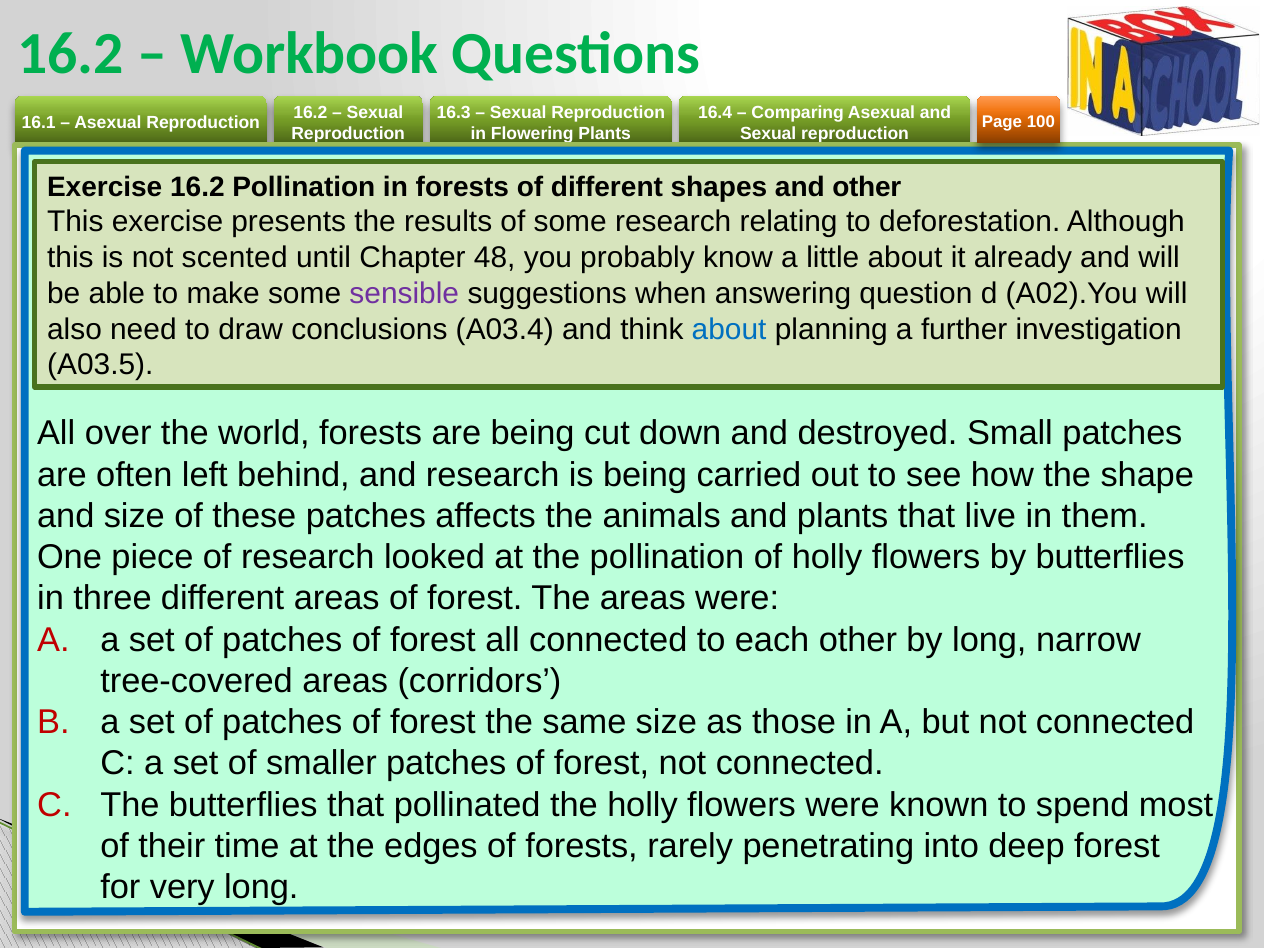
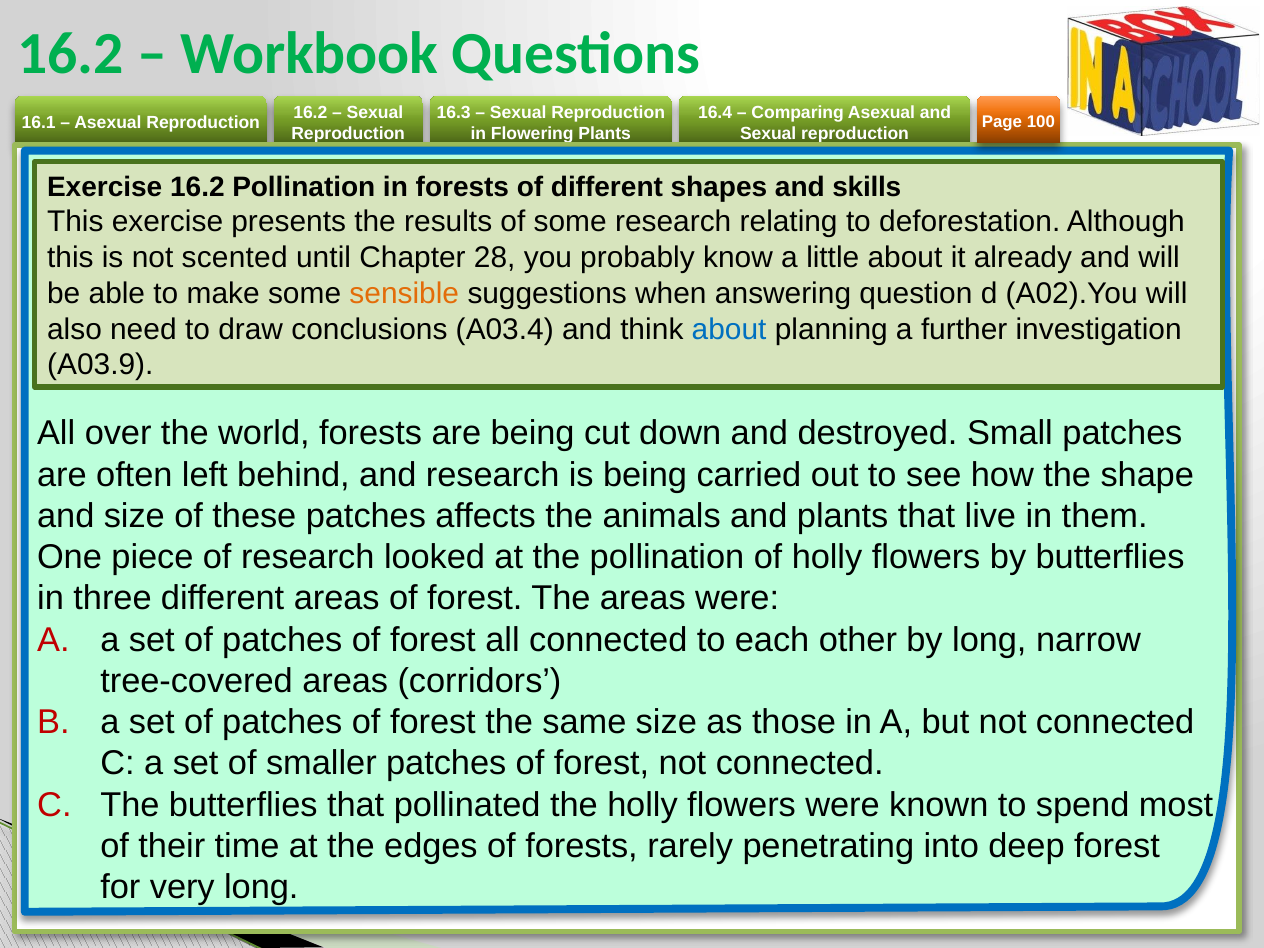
and other: other -> skills
48: 48 -> 28
sensible colour: purple -> orange
A03.5: A03.5 -> A03.9
